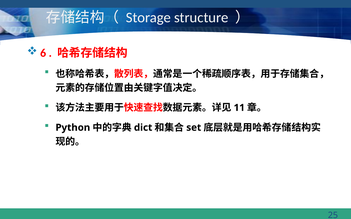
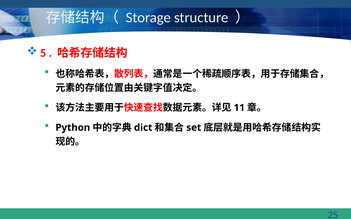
6: 6 -> 5
